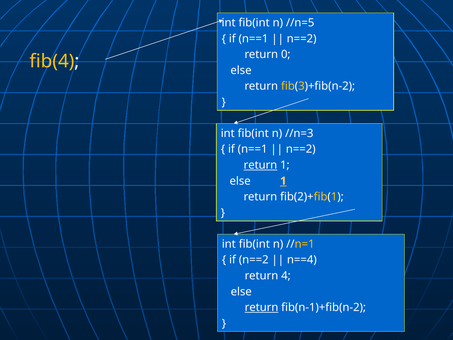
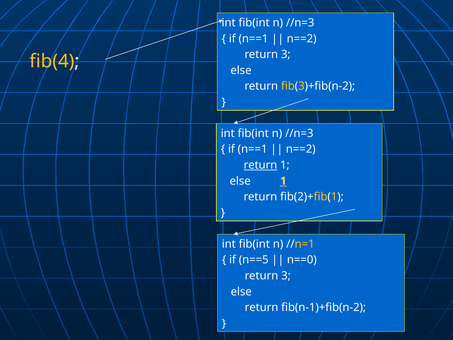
//n=5 at (300, 23): //n=5 -> //n=3
0 at (286, 54): 0 -> 3
if n==2: n==2 -> n==5
n==4: n==4 -> n==0
4 at (286, 276): 4 -> 3
return at (262, 307) underline: present -> none
